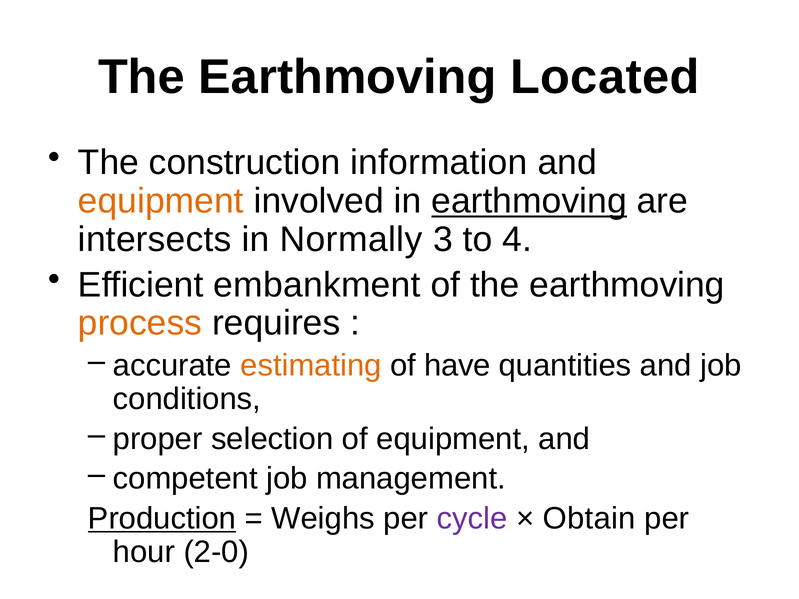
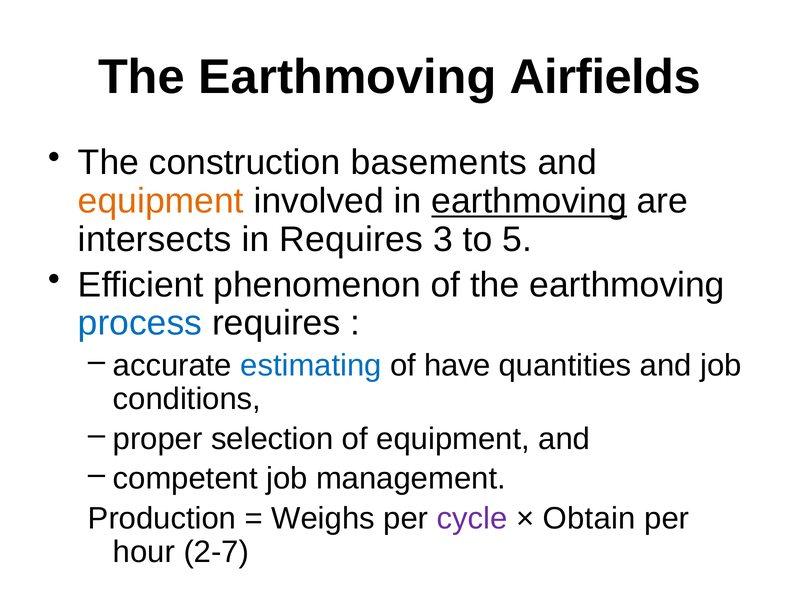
Located: Located -> Airfields
information: information -> basements
in Normally: Normally -> Requires
4: 4 -> 5
embankment: embankment -> phenomenon
process colour: orange -> blue
estimating colour: orange -> blue
Production underline: present -> none
2-0: 2-0 -> 2-7
